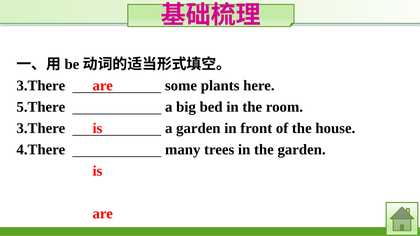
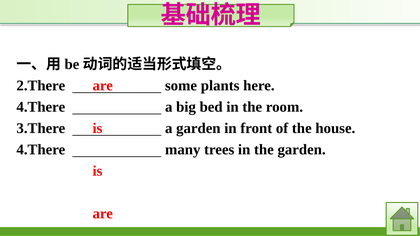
3.There at (41, 86): 3.There -> 2.There
5.There at (41, 107): 5.There -> 4.There
